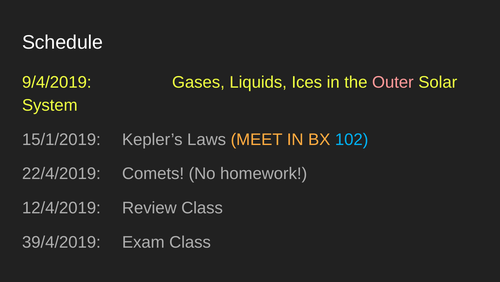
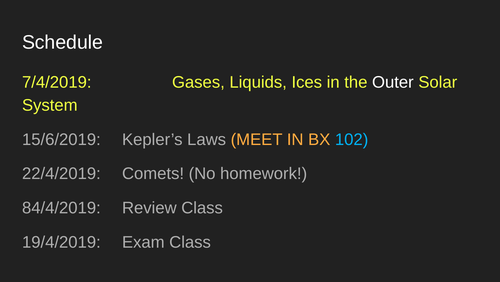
9/4/2019: 9/4/2019 -> 7/4/2019
Outer colour: pink -> white
15/1/2019: 15/1/2019 -> 15/6/2019
12/4/2019: 12/4/2019 -> 84/4/2019
39/4/2019: 39/4/2019 -> 19/4/2019
